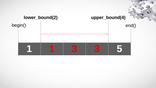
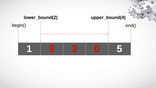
1 1: 1 -> 3
3 3: 3 -> 0
